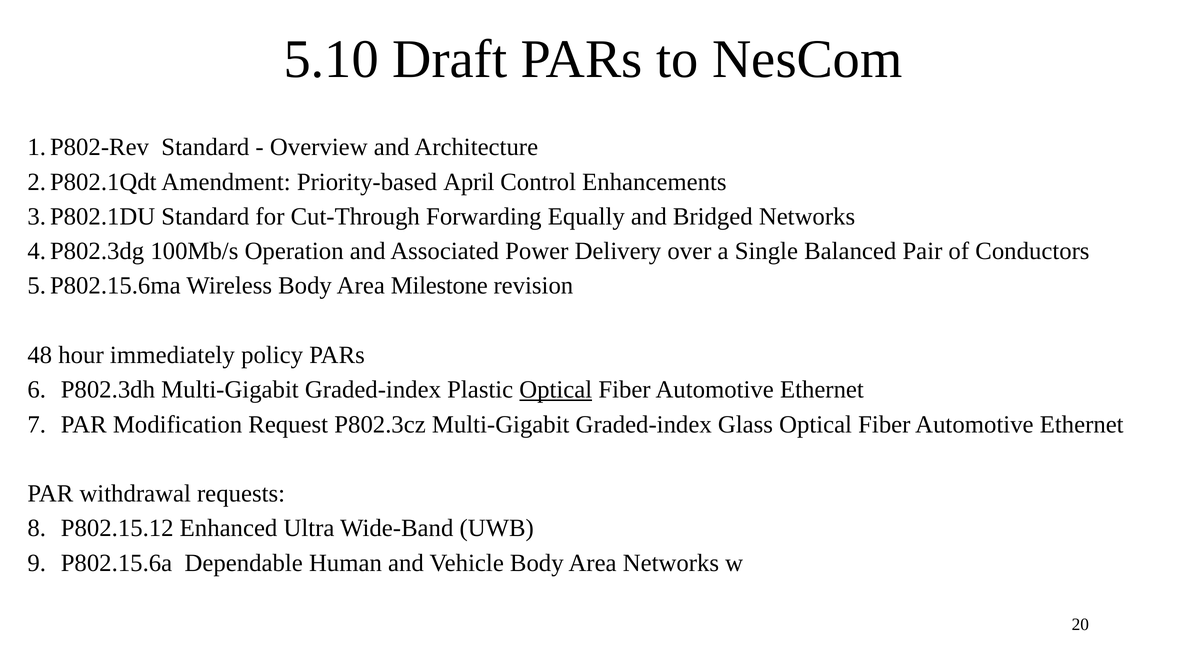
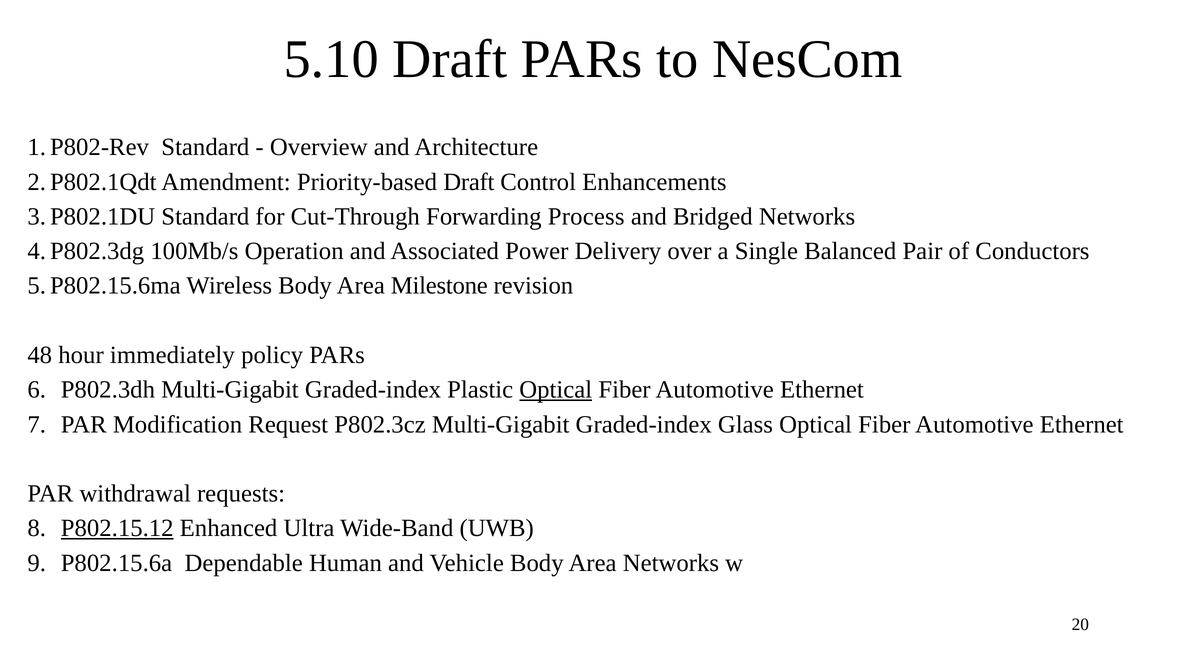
Priority-based April: April -> Draft
Equally: Equally -> Process
P802.15.12 underline: none -> present
